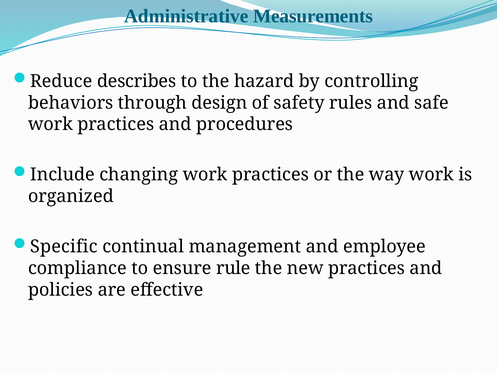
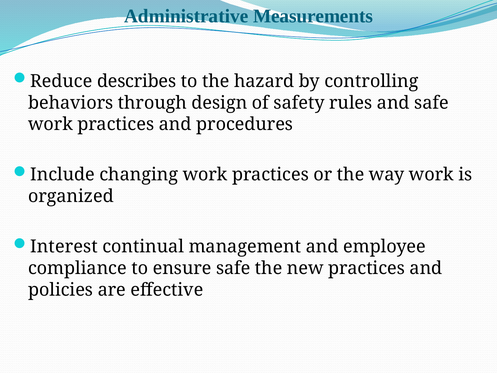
Specific: Specific -> Interest
ensure rule: rule -> safe
